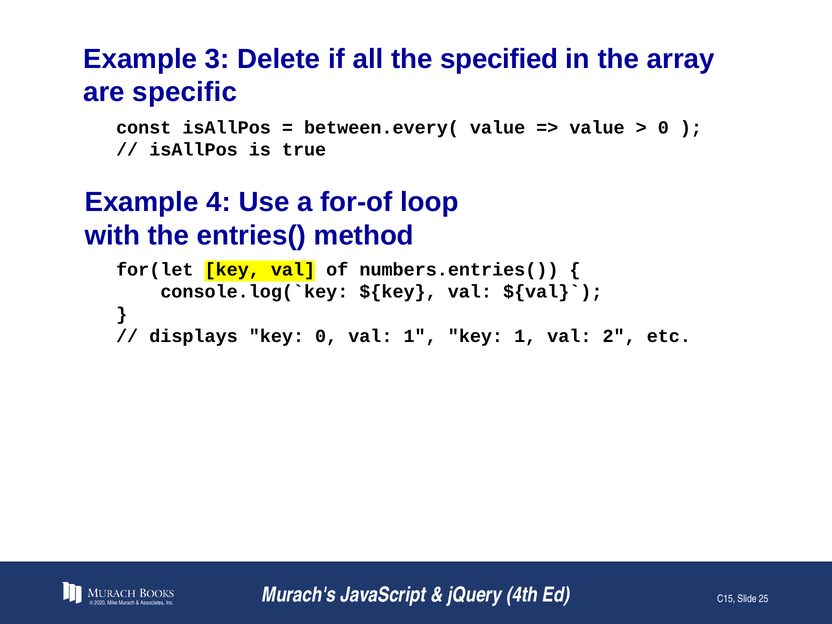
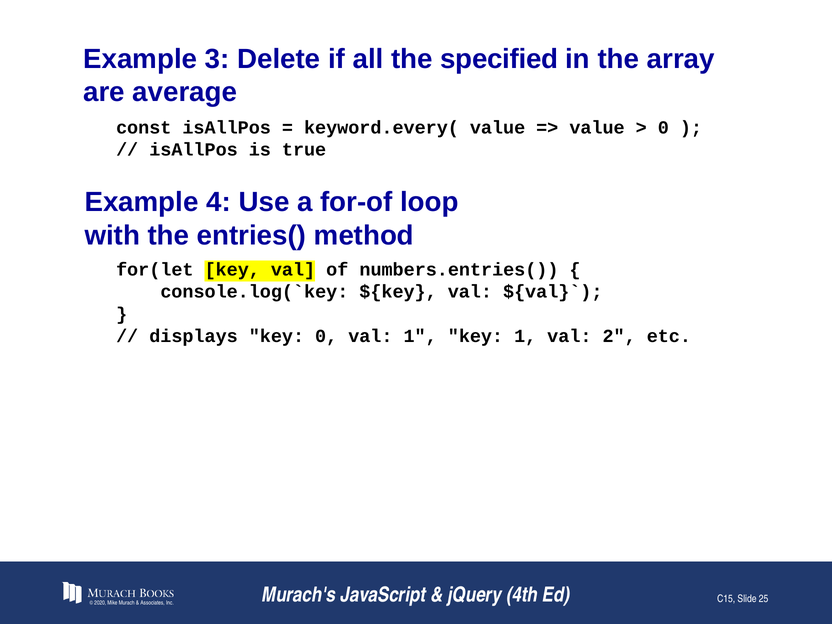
specific: specific -> average
between.every(: between.every( -> keyword.every(
